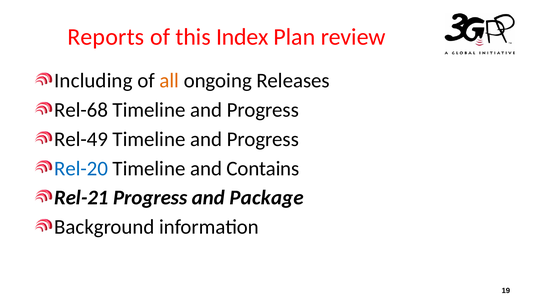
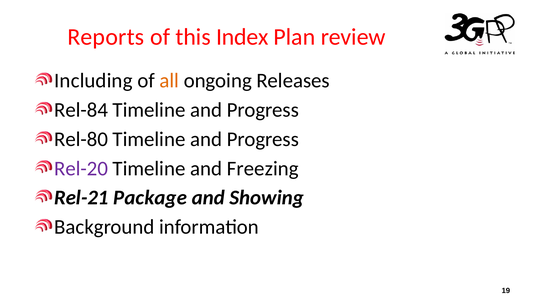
Rel-68: Rel-68 -> Rel-84
Rel-49: Rel-49 -> Rel-80
Rel-20 colour: blue -> purple
Contains: Contains -> Freezing
Rel-21 Progress: Progress -> Package
Package: Package -> Showing
